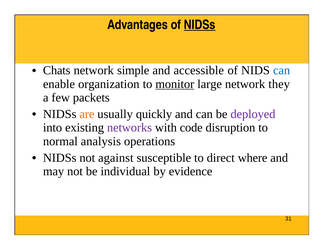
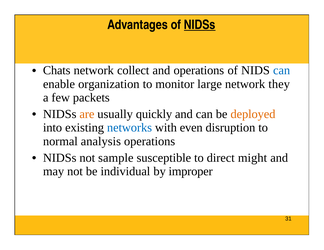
simple: simple -> collect
and accessible: accessible -> operations
monitor underline: present -> none
deployed colour: purple -> orange
networks colour: purple -> blue
code: code -> even
against: against -> sample
where: where -> might
evidence: evidence -> improper
